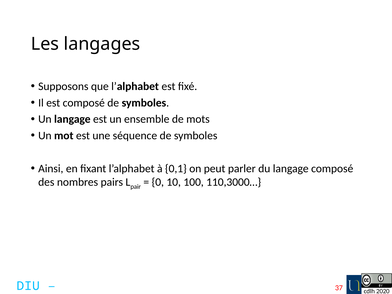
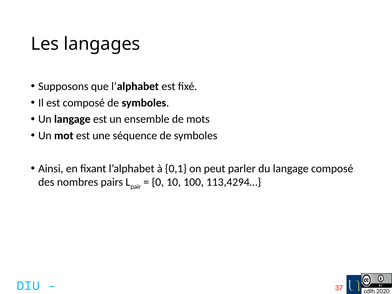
110,3000…: 110,3000… -> 113,4294…
